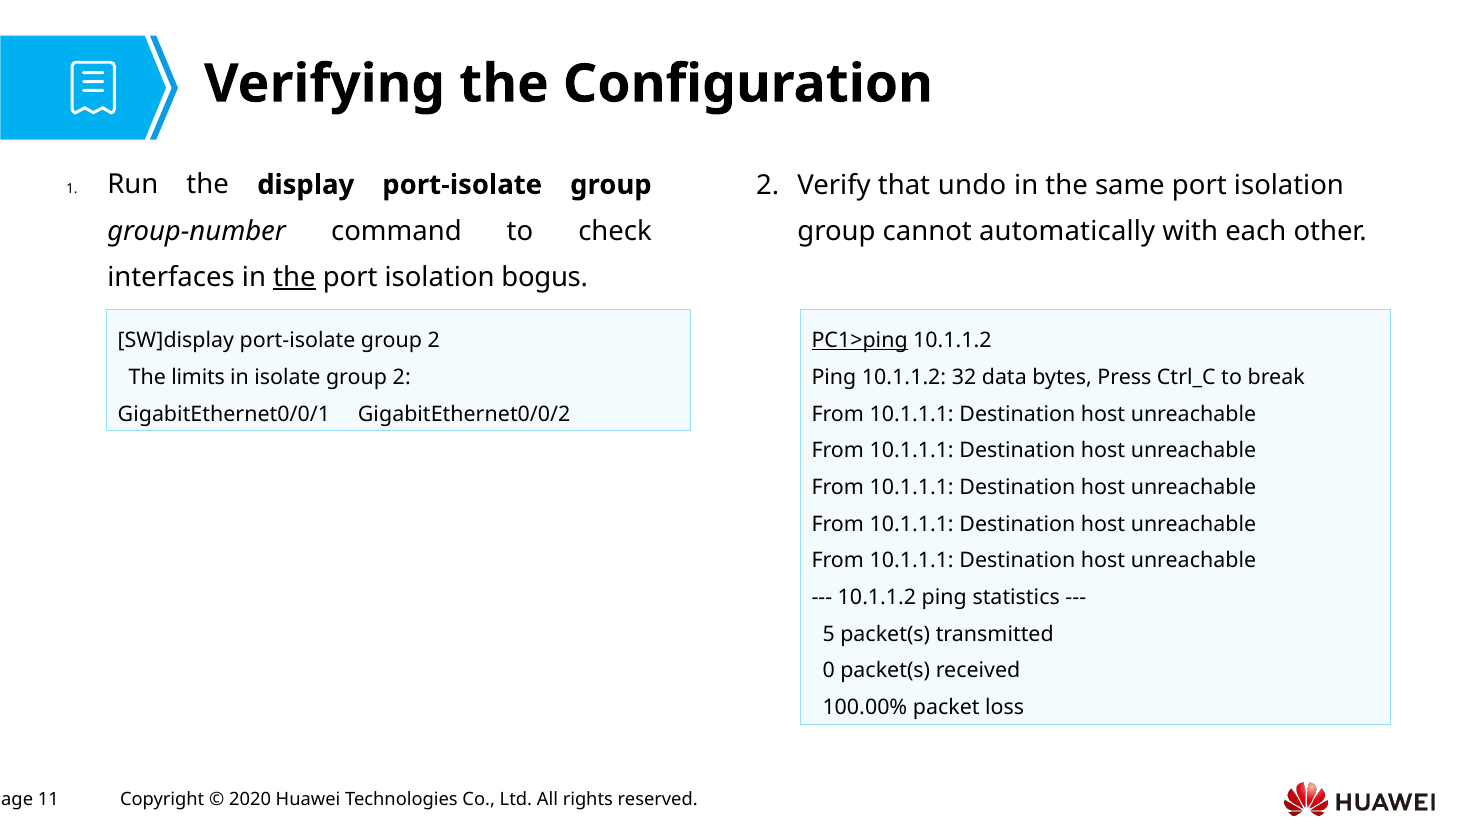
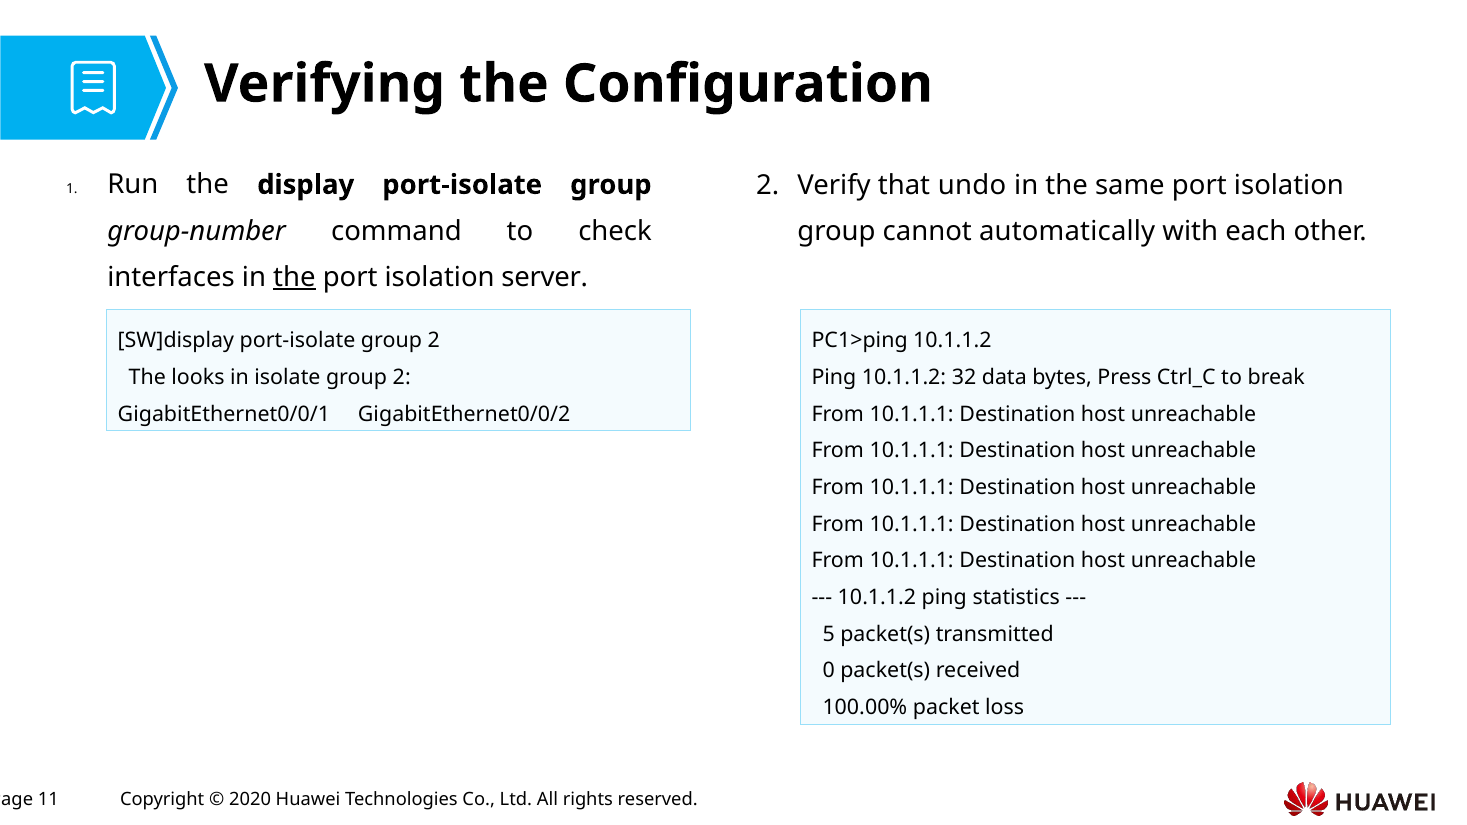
bogus: bogus -> server
PC1>ping underline: present -> none
limits: limits -> looks
